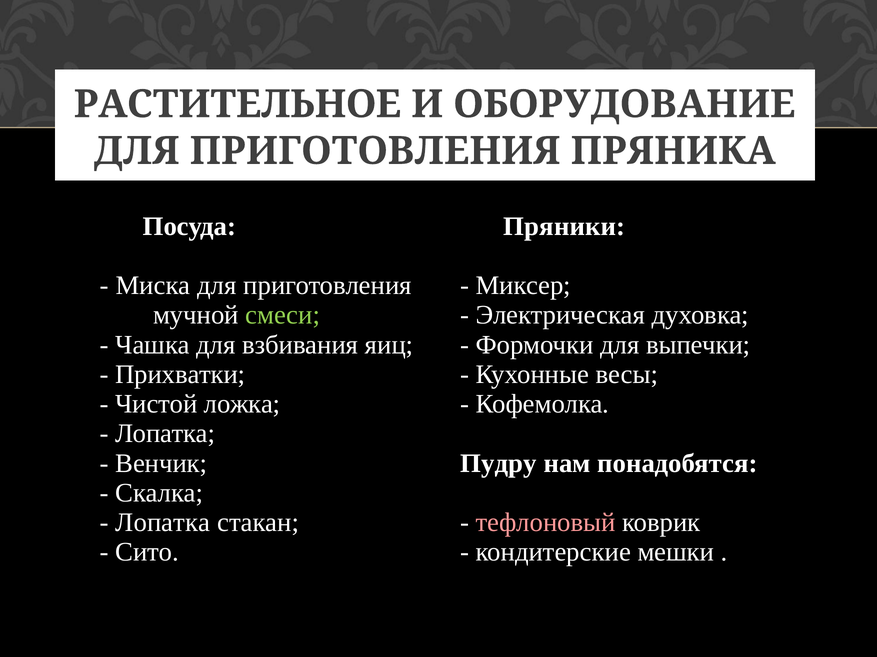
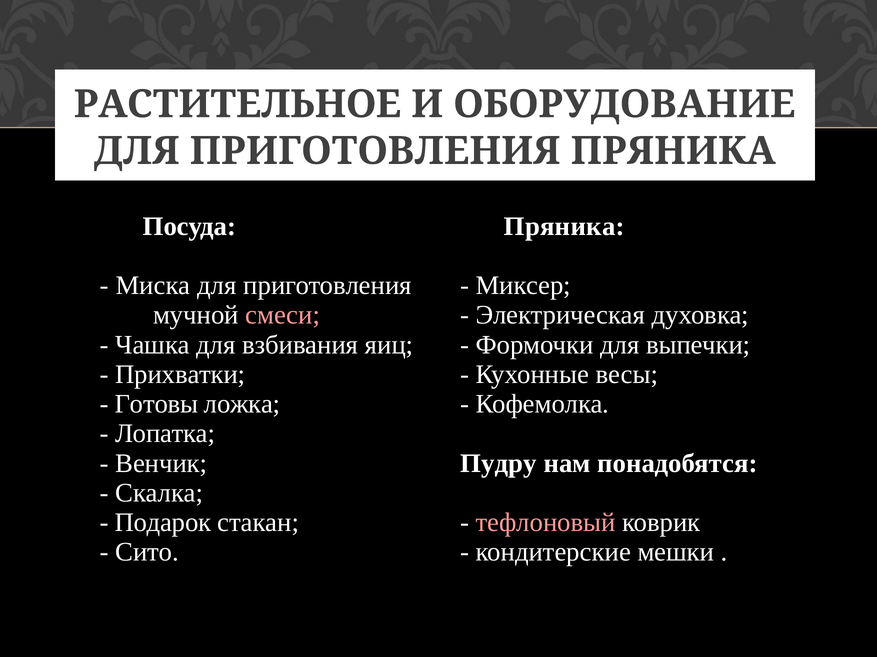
Пряники at (564, 226): Пряники -> Пряника
смеси colour: light green -> pink
Чистой: Чистой -> Готовы
Лопатка at (163, 523): Лопатка -> Подарок
